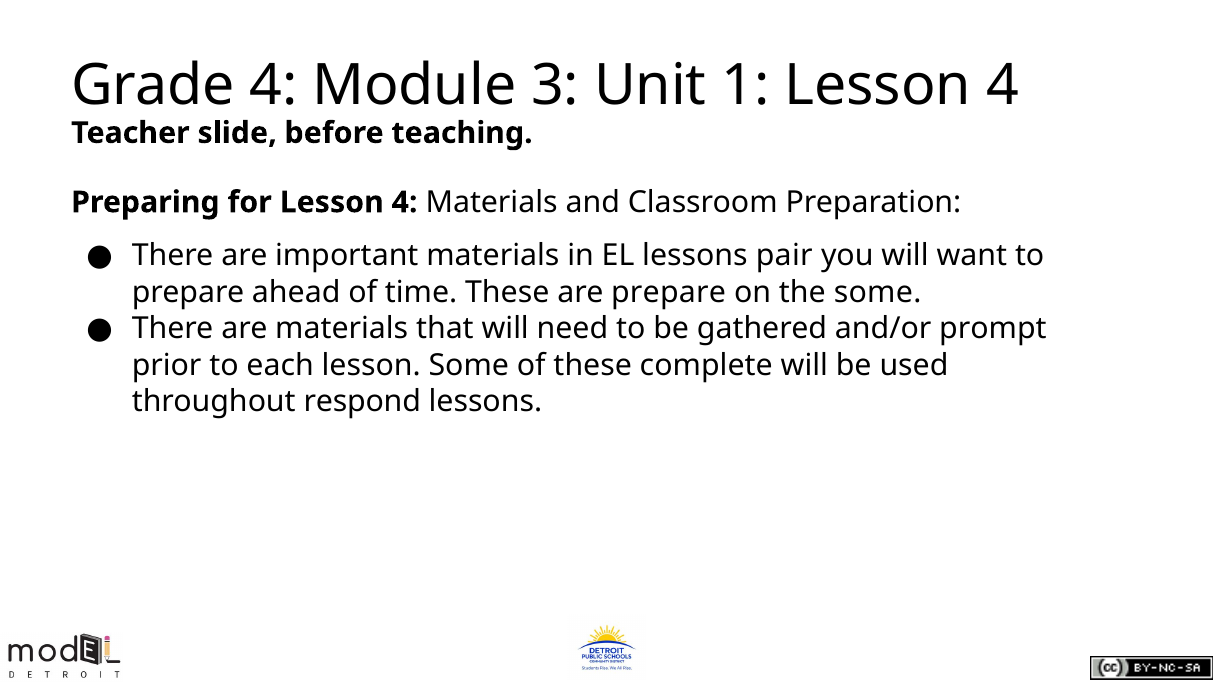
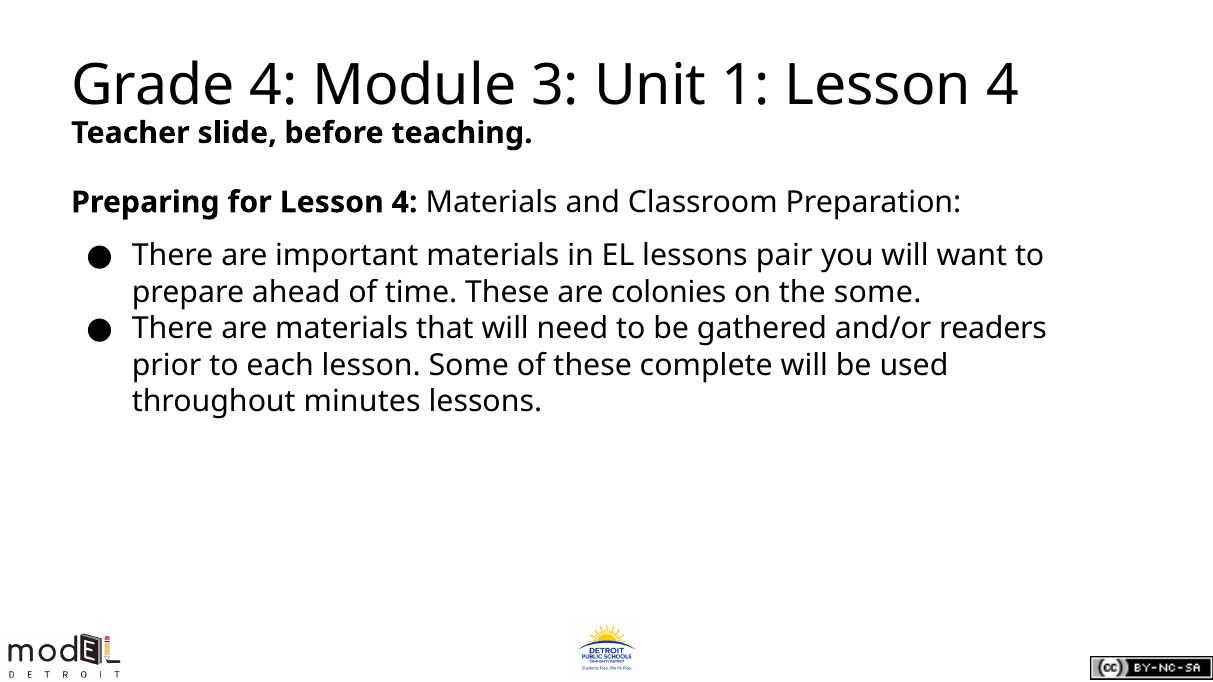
are prepare: prepare -> colonies
prompt: prompt -> readers
respond: respond -> minutes
